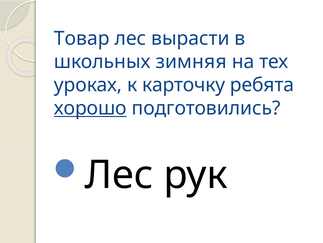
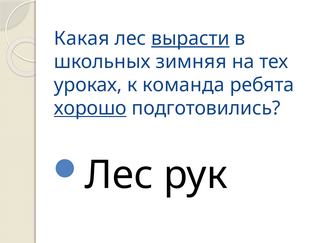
Товар: Товар -> Какая
вырасти underline: none -> present
карточку: карточку -> команда
